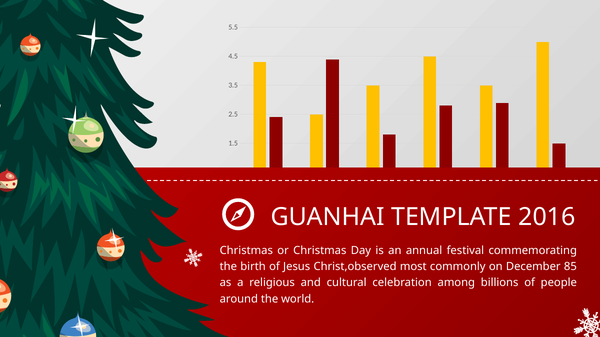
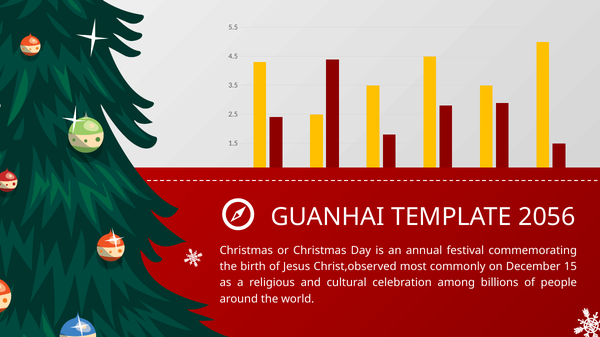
2016: 2016 -> 2056
85: 85 -> 15
